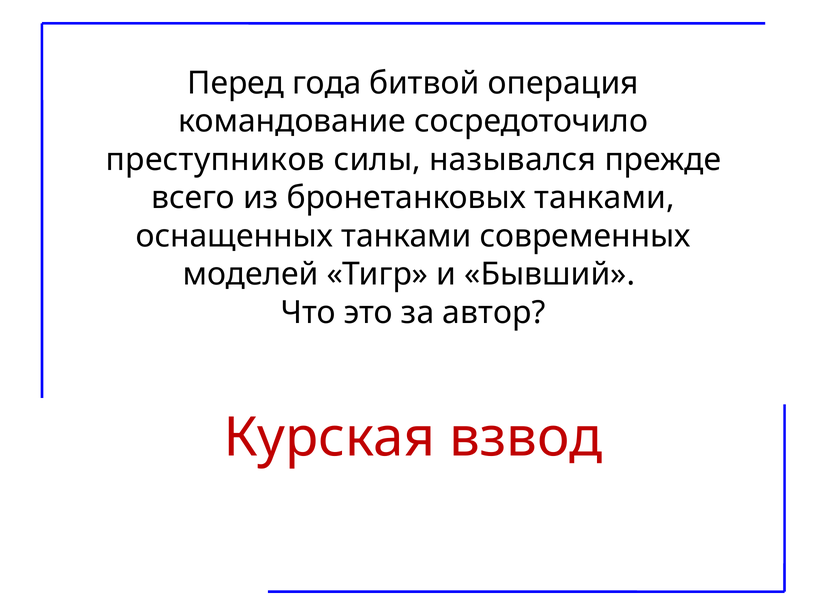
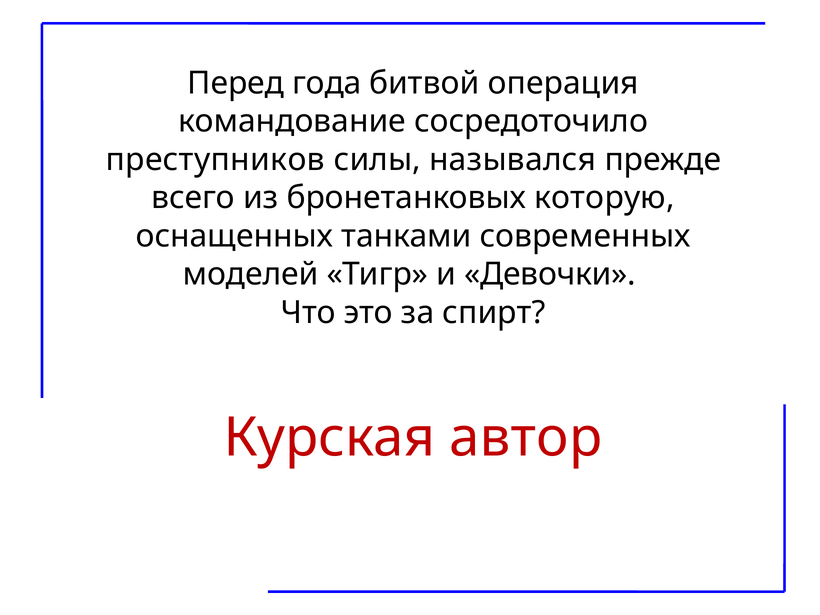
бронетанковых танками: танками -> которую
Бывший: Бывший -> Девочки
автор: автор -> спирт
взвод: взвод -> автор
